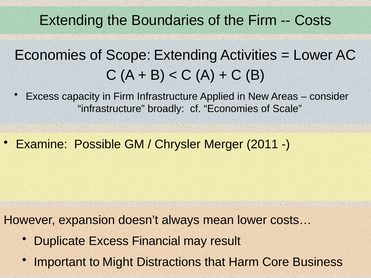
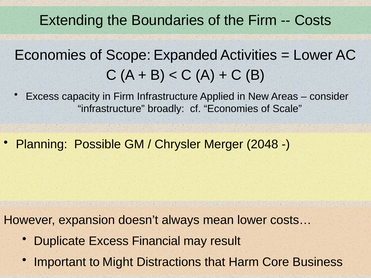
Scope Extending: Extending -> Expanded
Examine: Examine -> Planning
2011: 2011 -> 2048
